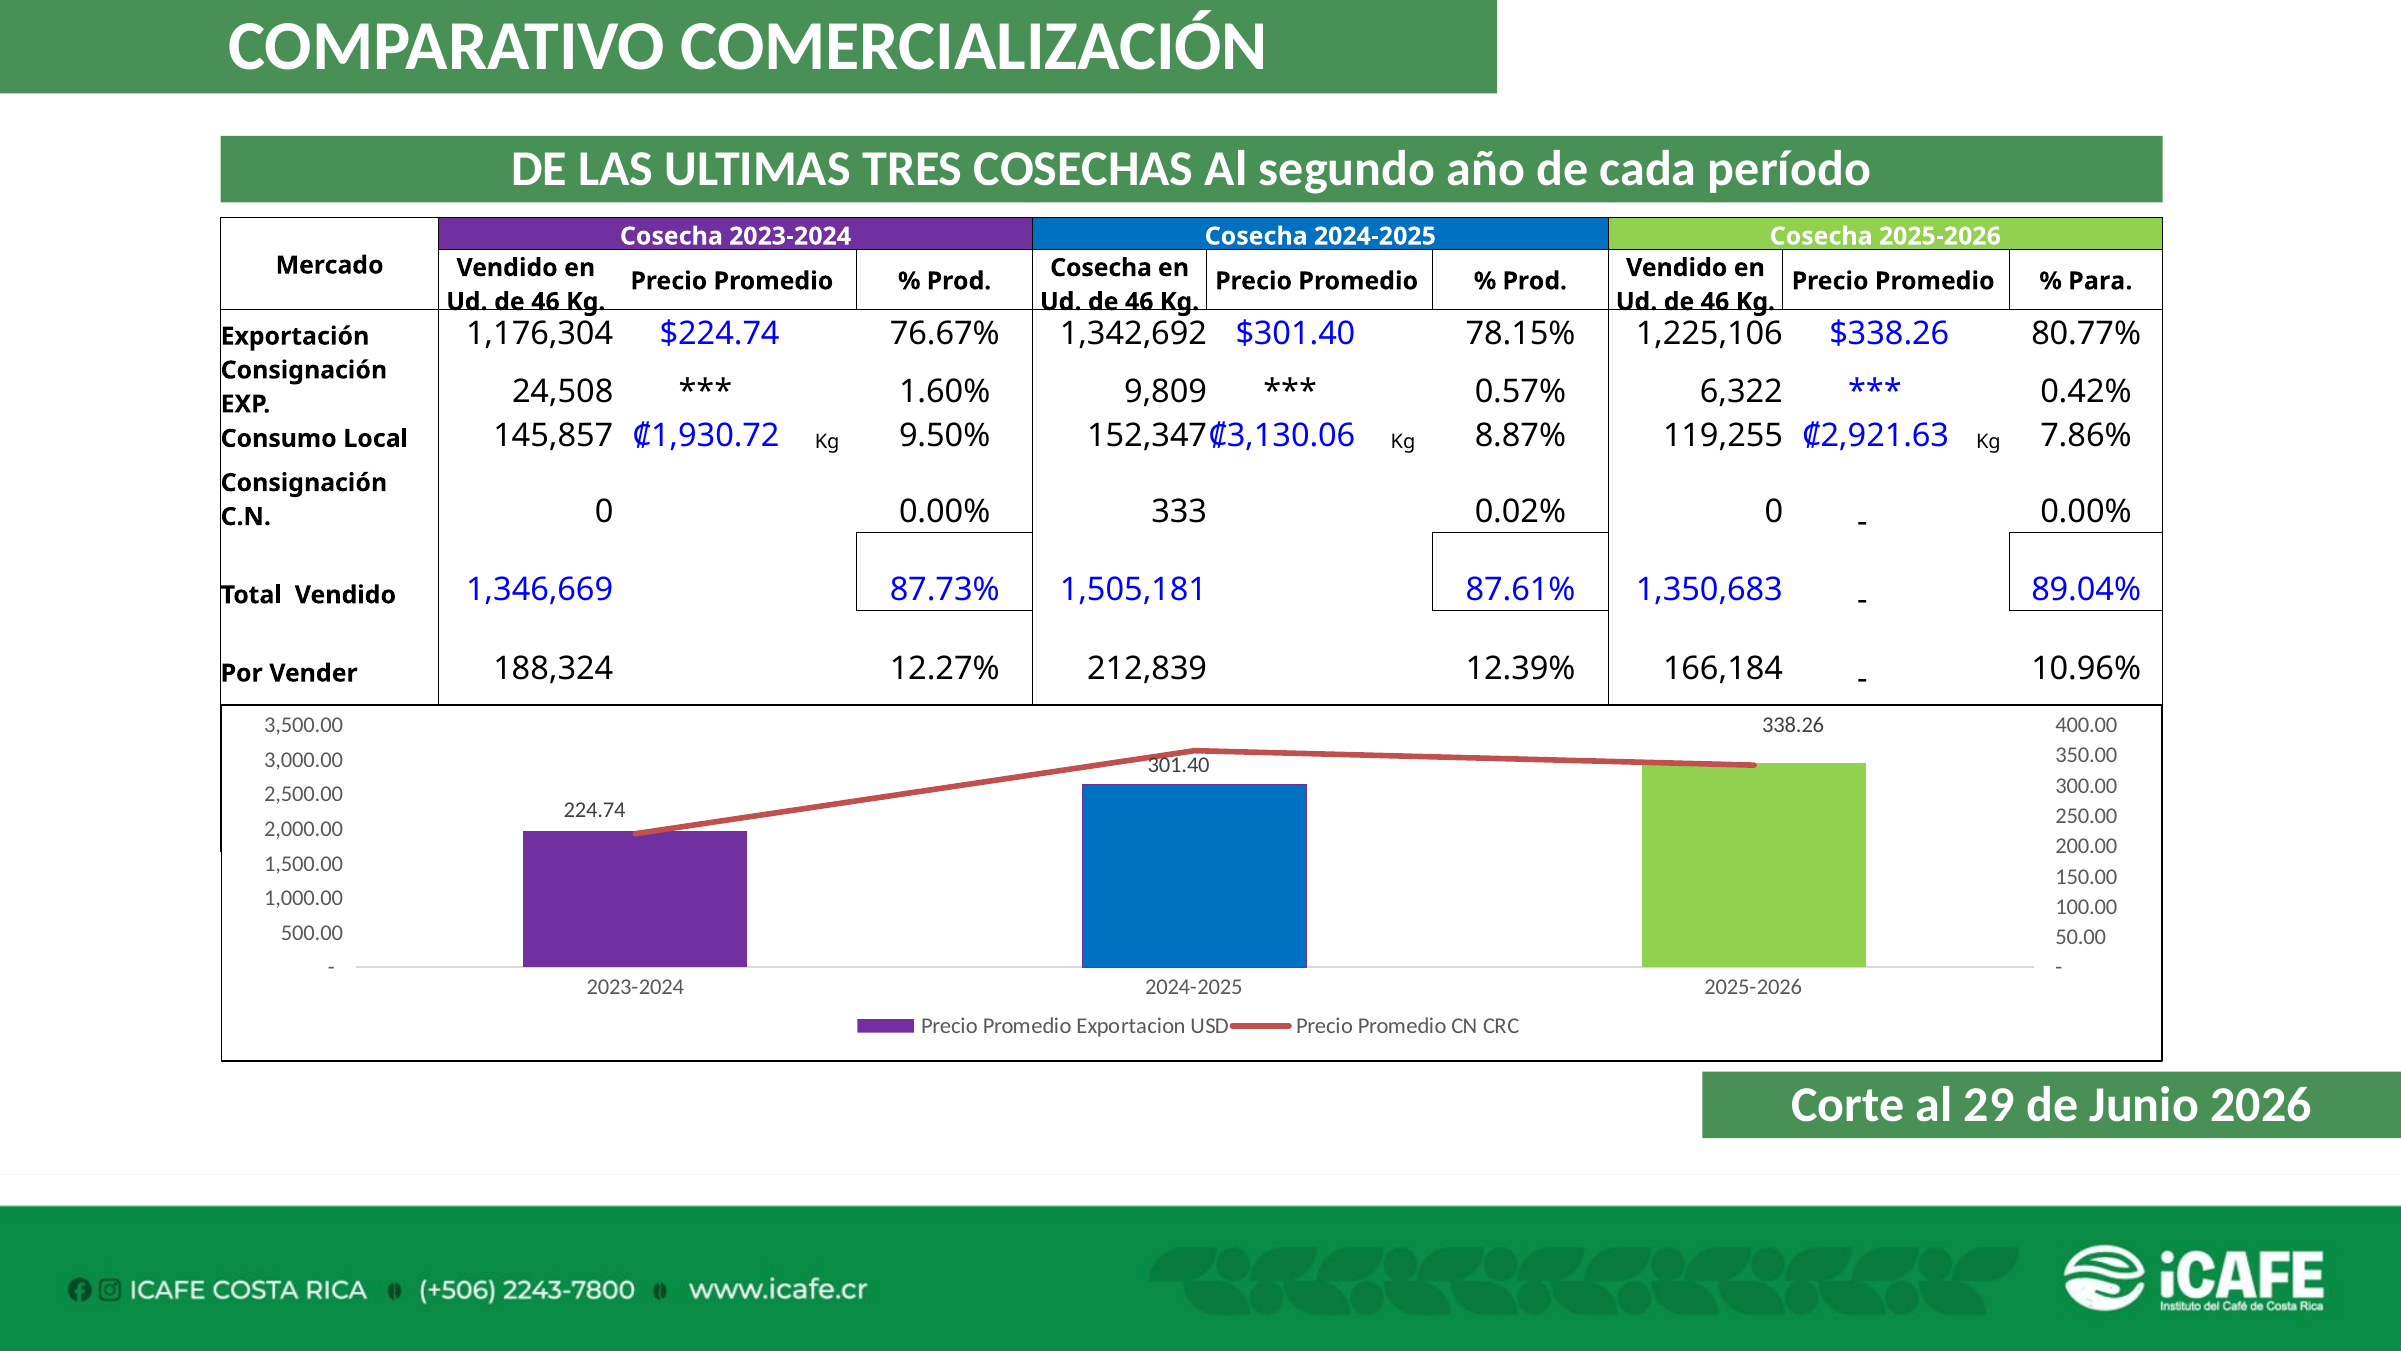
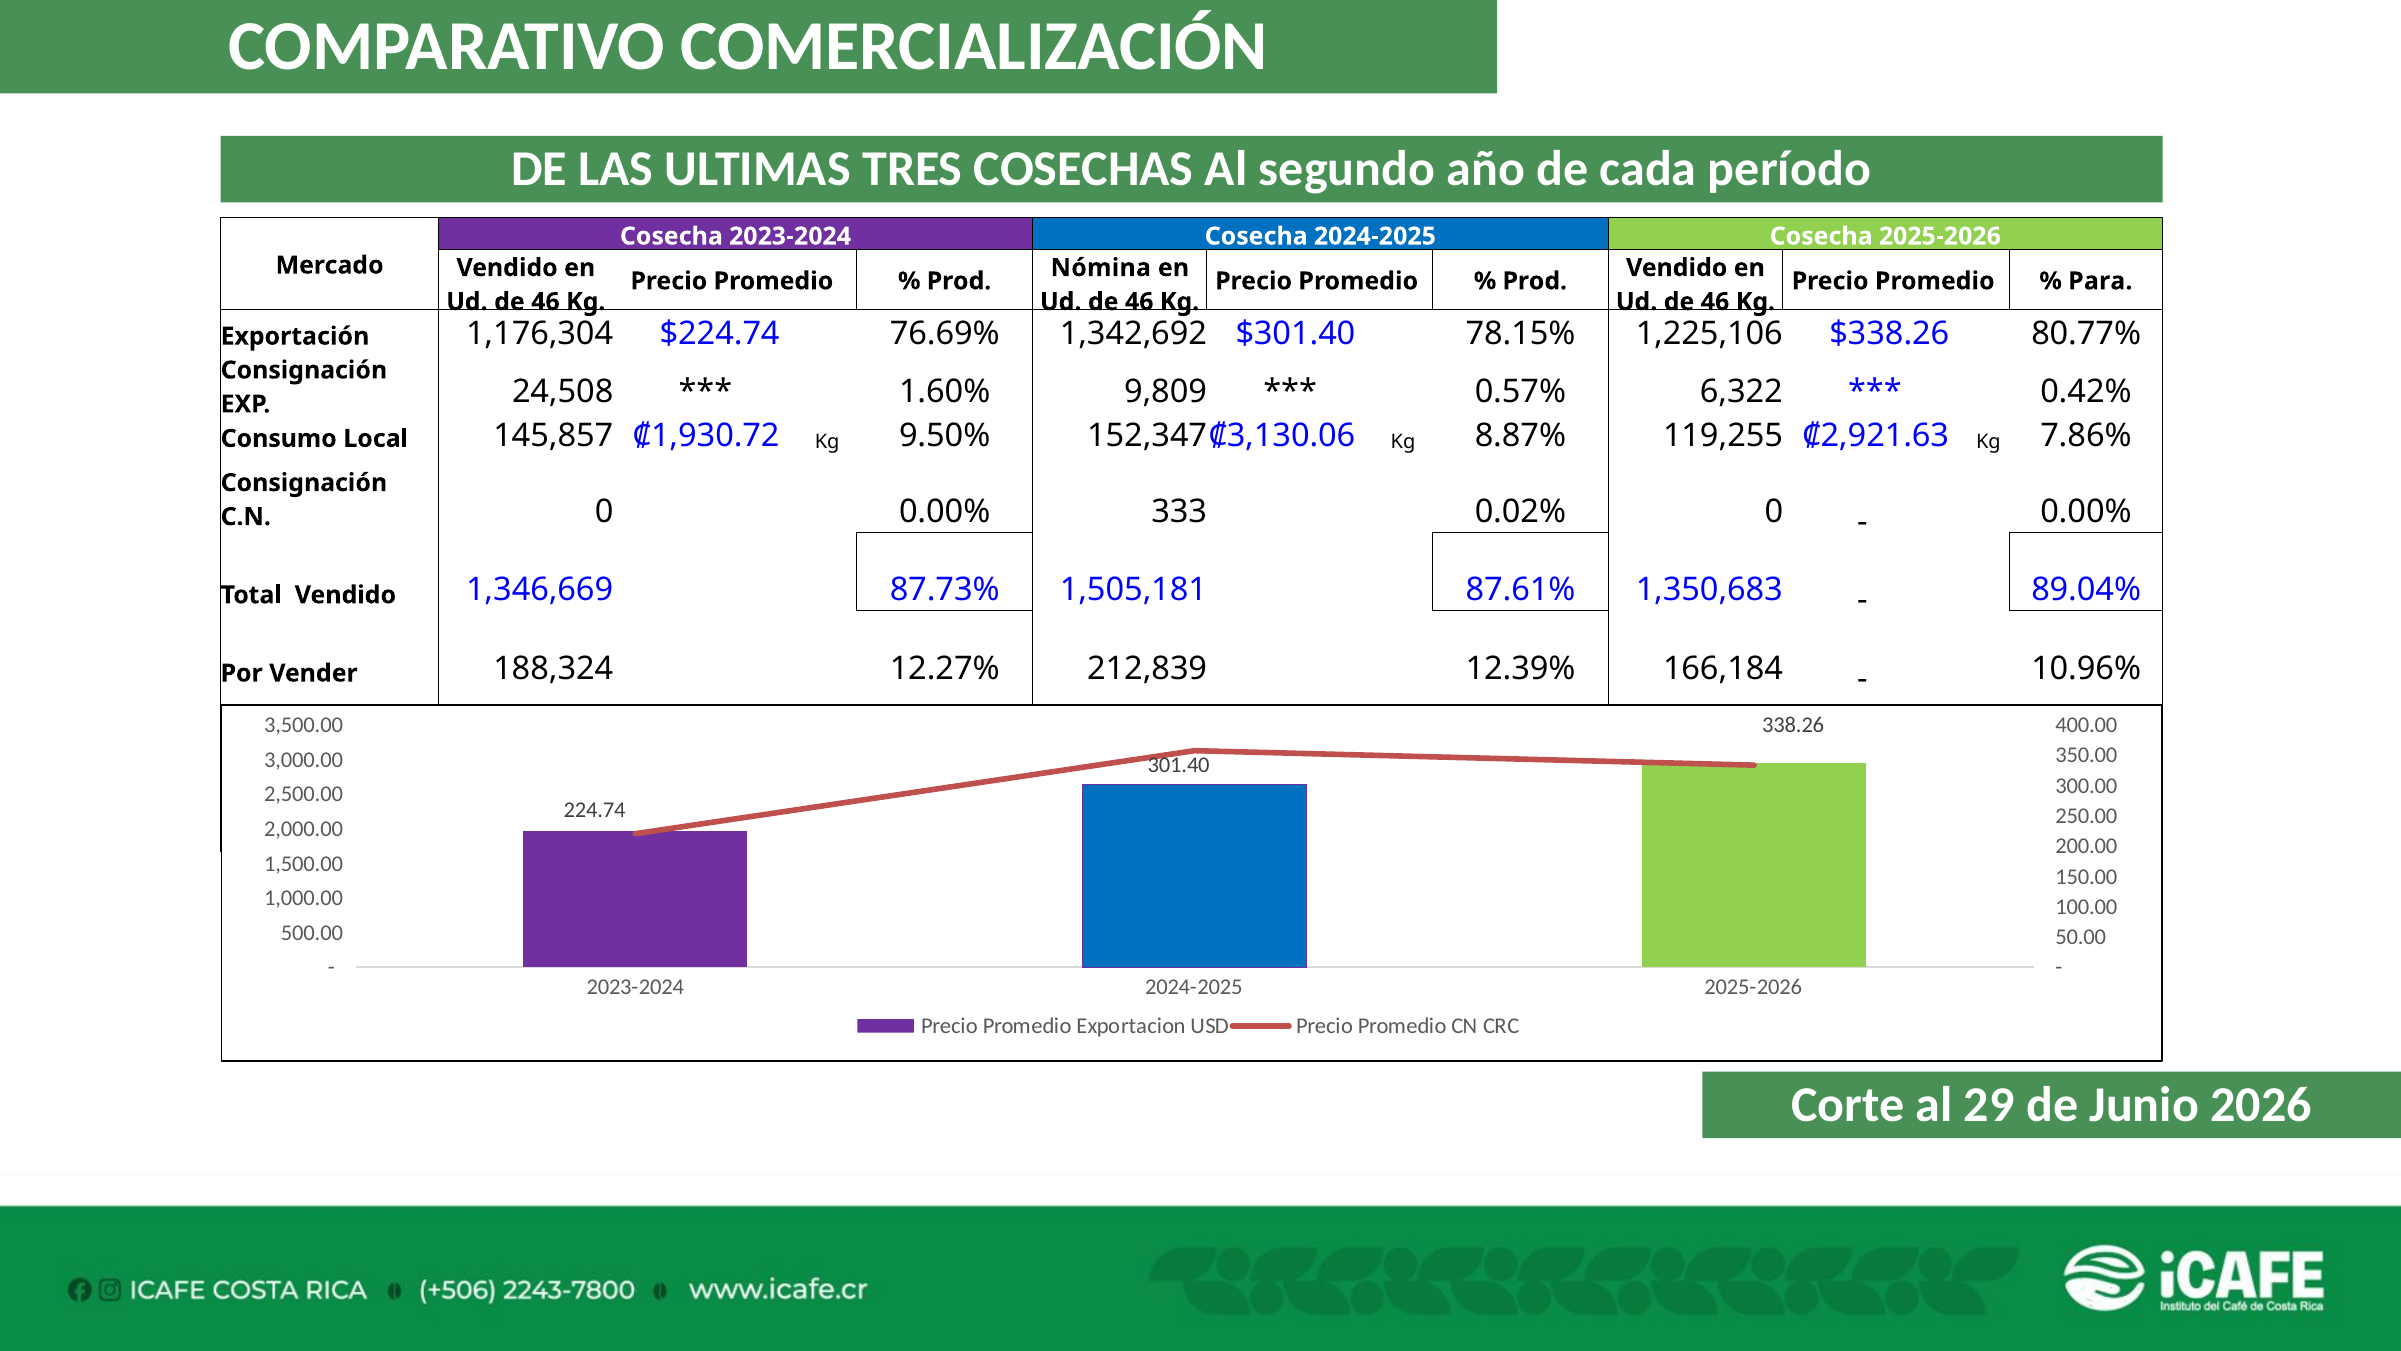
Cosecha at (1101, 268): Cosecha -> Nómina
76.67%: 76.67% -> 76.69%
